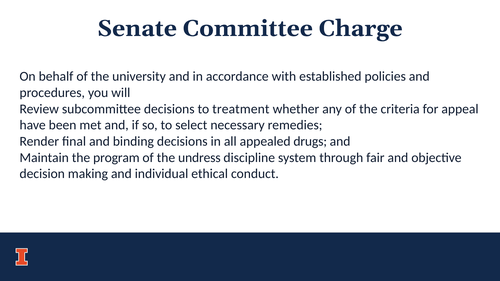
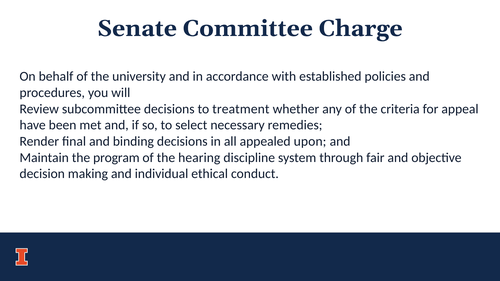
drugs: drugs -> upon
undress: undress -> hearing
